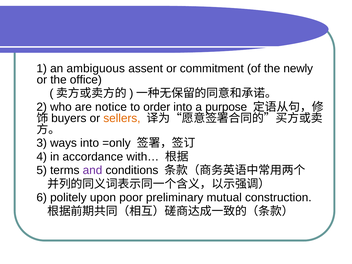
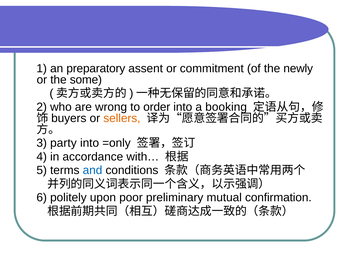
ambiguous: ambiguous -> preparatory
office: office -> some
notice: notice -> wrong
purpose: purpose -> booking
ways: ways -> party
and colour: purple -> blue
construction: construction -> confirmation
